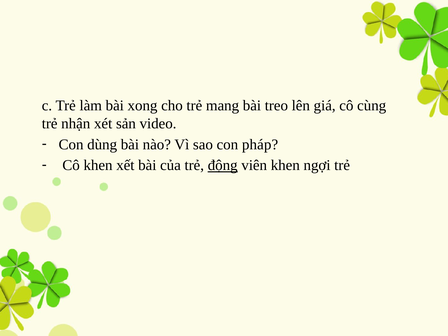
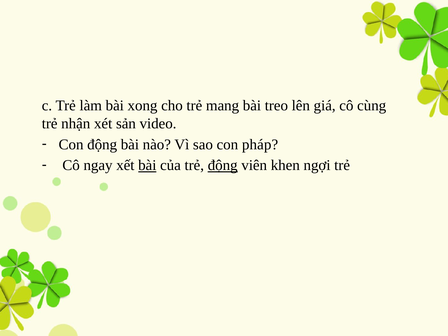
Con dùng: dùng -> động
Cô khen: khen -> ngay
bài at (147, 165) underline: none -> present
